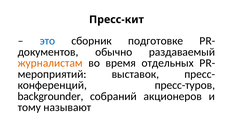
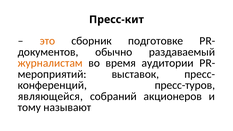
это colour: blue -> orange
отдельных: отдельных -> аудитории
backgrounder: backgrounder -> являющейся
